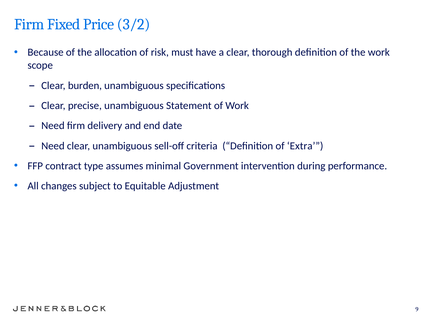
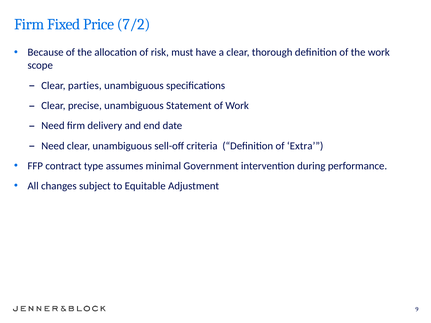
3/2: 3/2 -> 7/2
burden: burden -> parties
